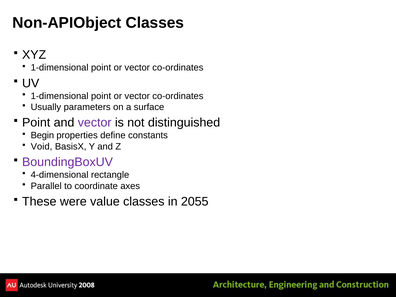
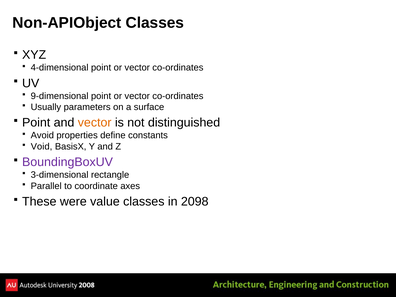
1-dimensional at (60, 68): 1-dimensional -> 4-dimensional
1-dimensional at (60, 96): 1-dimensional -> 9-dimensional
vector at (95, 123) colour: purple -> orange
Begin: Begin -> Avoid
4-dimensional: 4-dimensional -> 3-dimensional
2055: 2055 -> 2098
